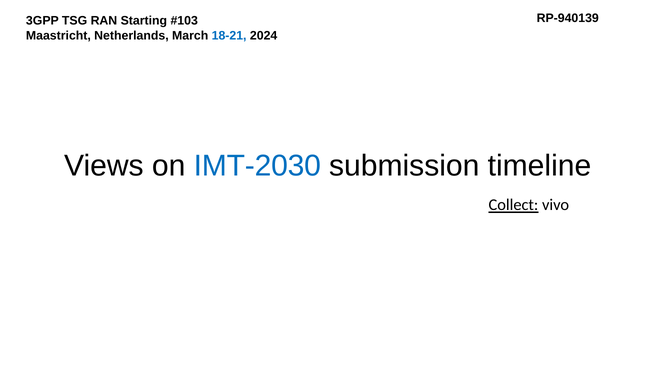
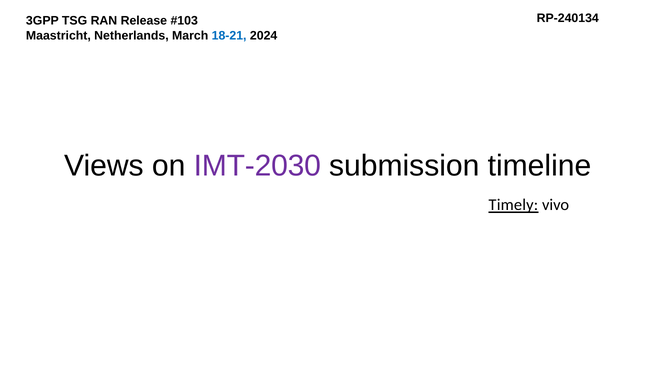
RP-940139: RP-940139 -> RP-240134
Starting: Starting -> Release
IMT-2030 colour: blue -> purple
Collect: Collect -> Timely
